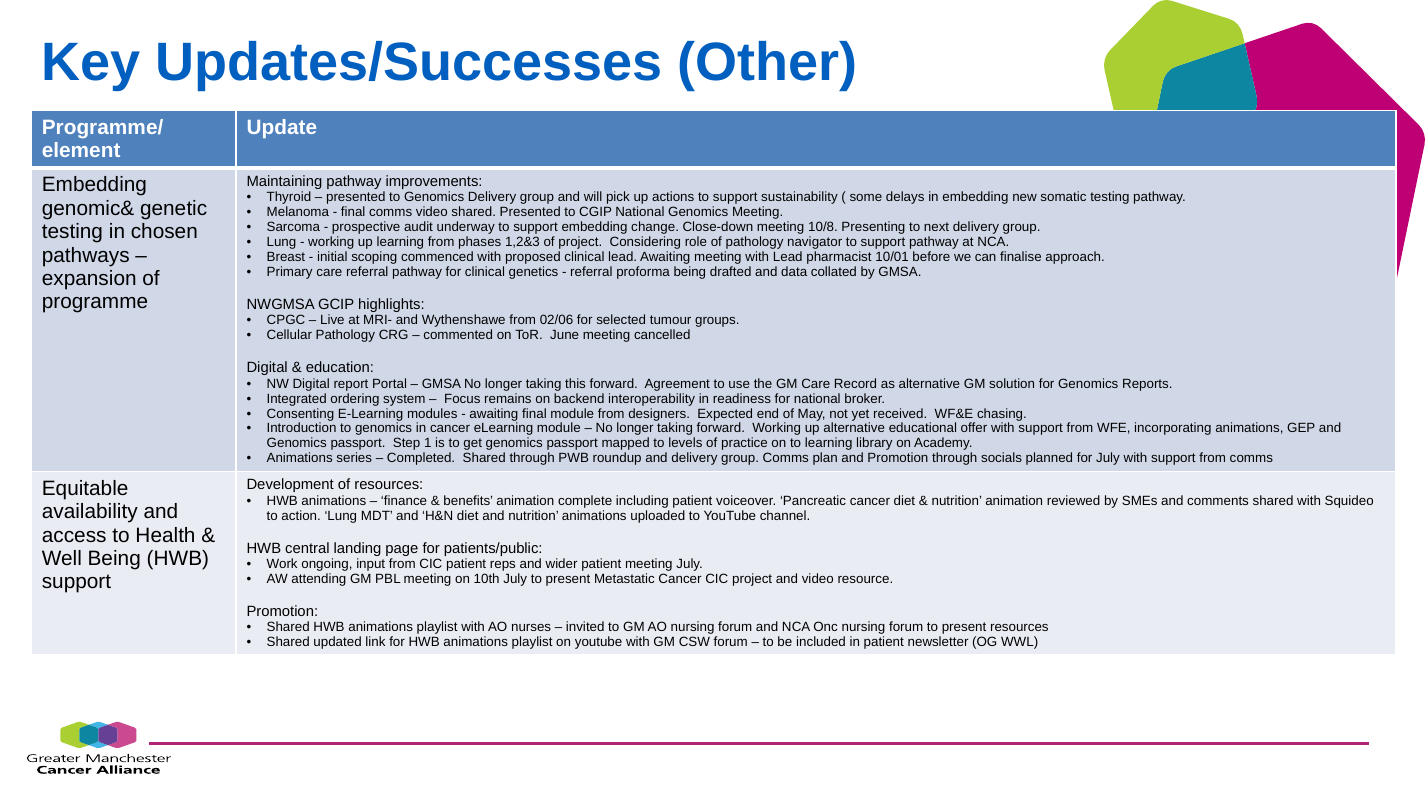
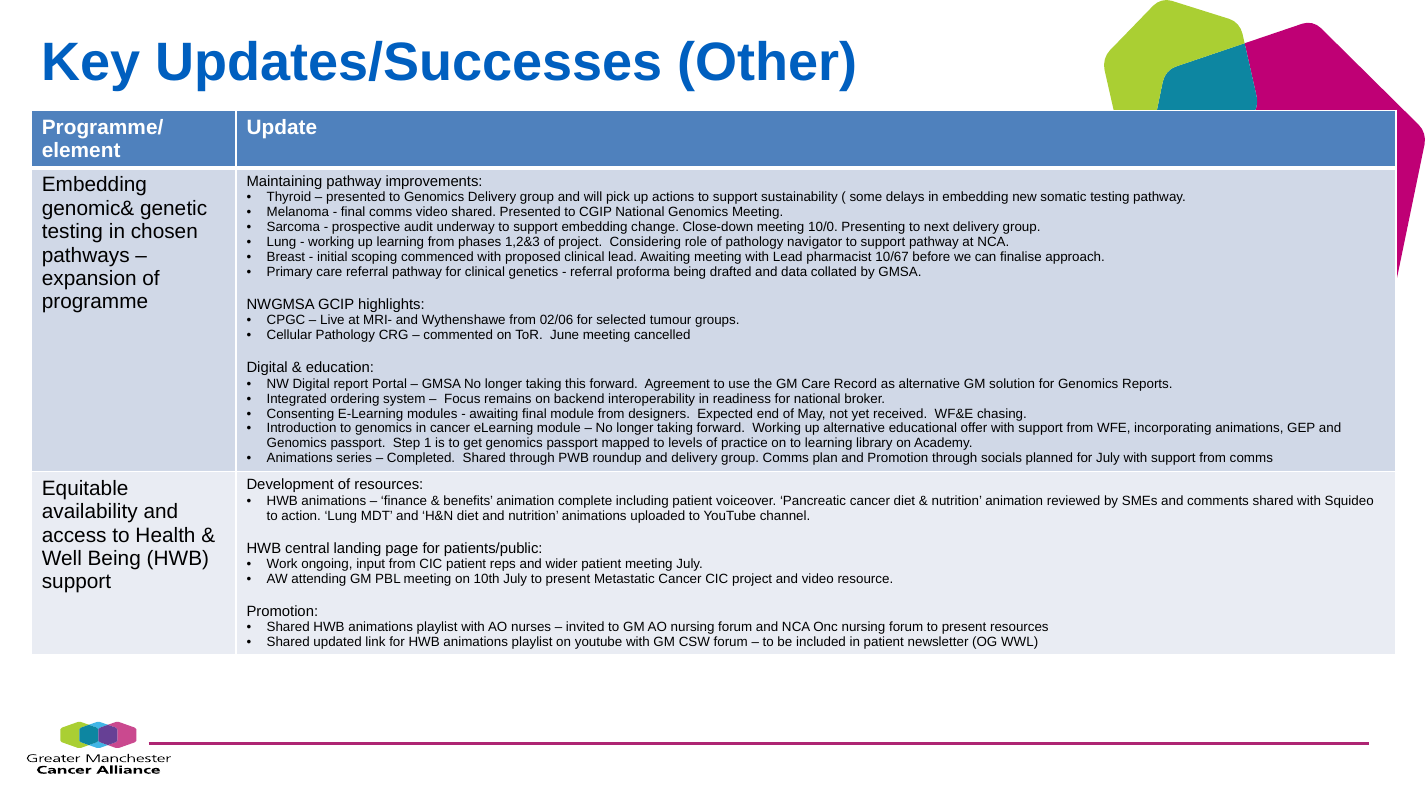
10/8: 10/8 -> 10/0
10/01: 10/01 -> 10/67
